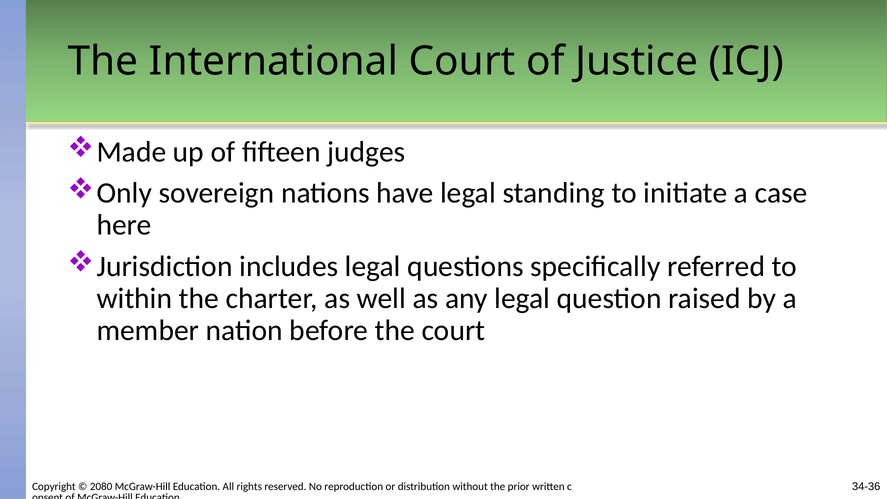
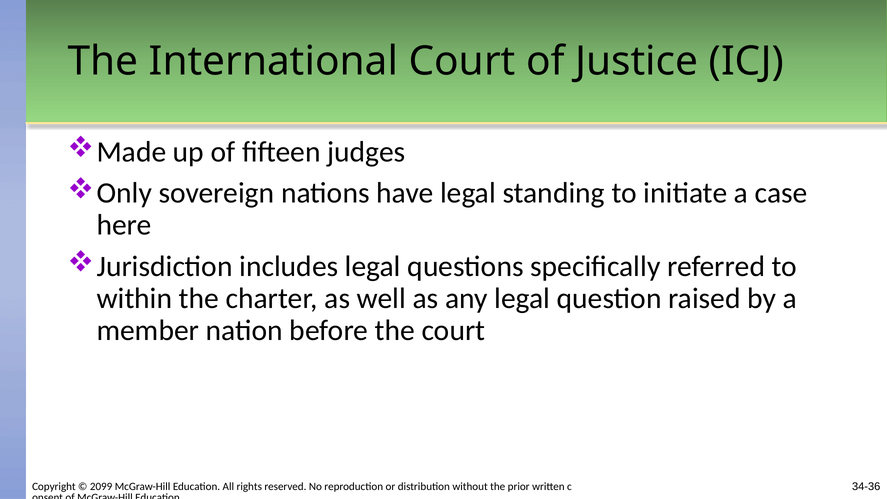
2080: 2080 -> 2099
